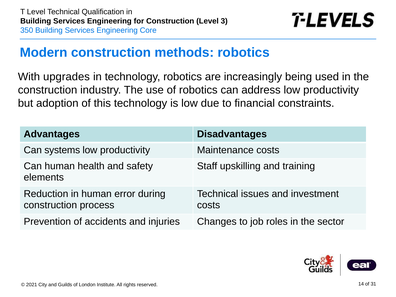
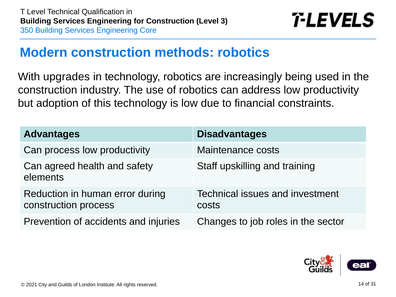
Can systems: systems -> process
Can human: human -> agreed
